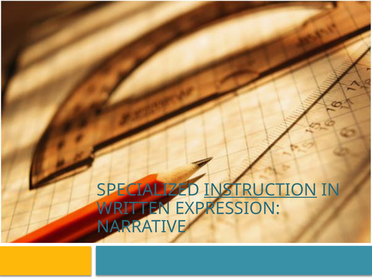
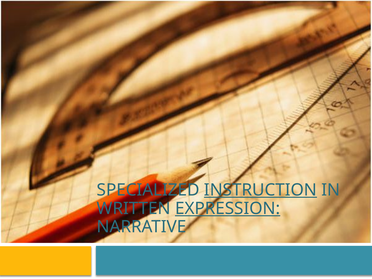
EXPRESSION underline: none -> present
